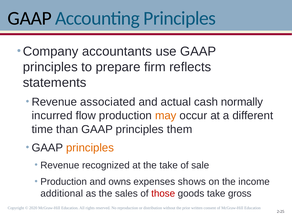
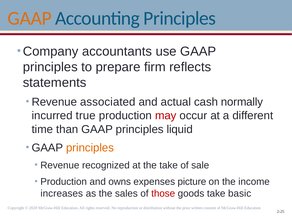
GAAP at (30, 18) colour: black -> orange
flow: flow -> true
may colour: orange -> red
them: them -> liquid
shows: shows -> picture
additional: additional -> increases
gross: gross -> basic
